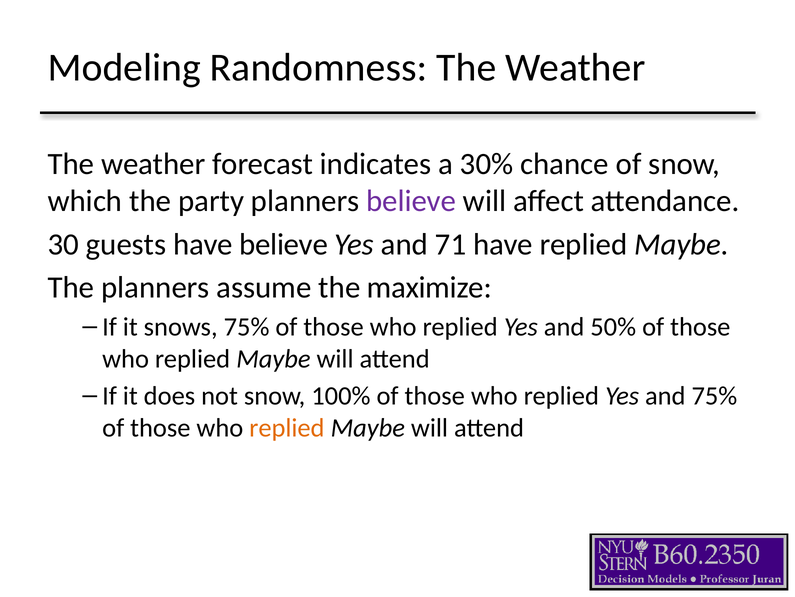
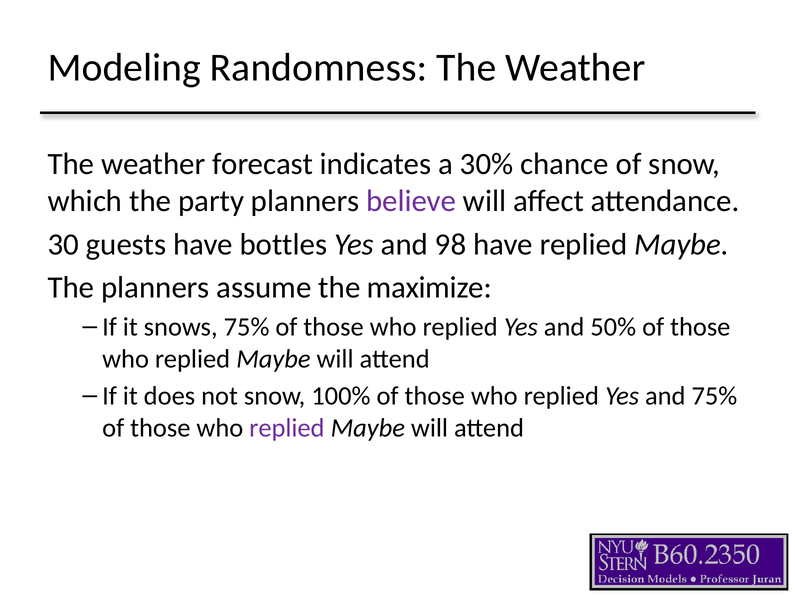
have believe: believe -> bottles
71: 71 -> 98
replied at (287, 427) colour: orange -> purple
